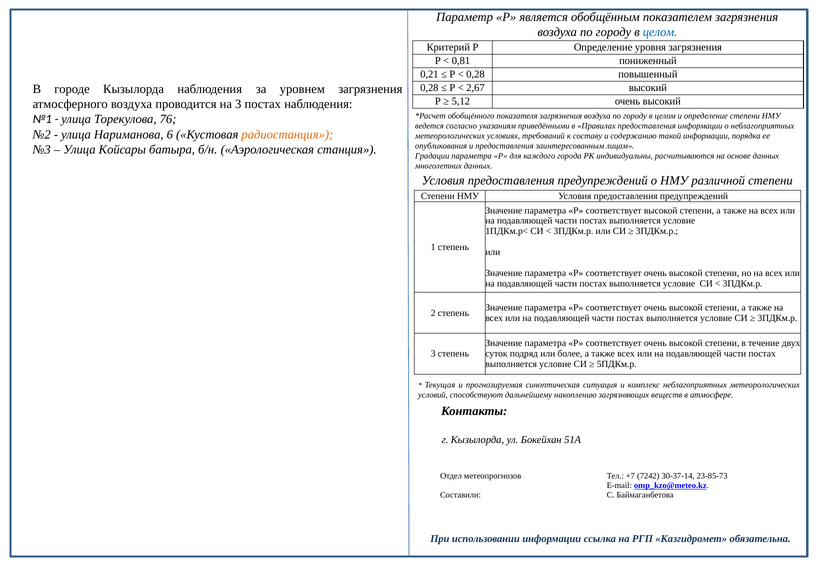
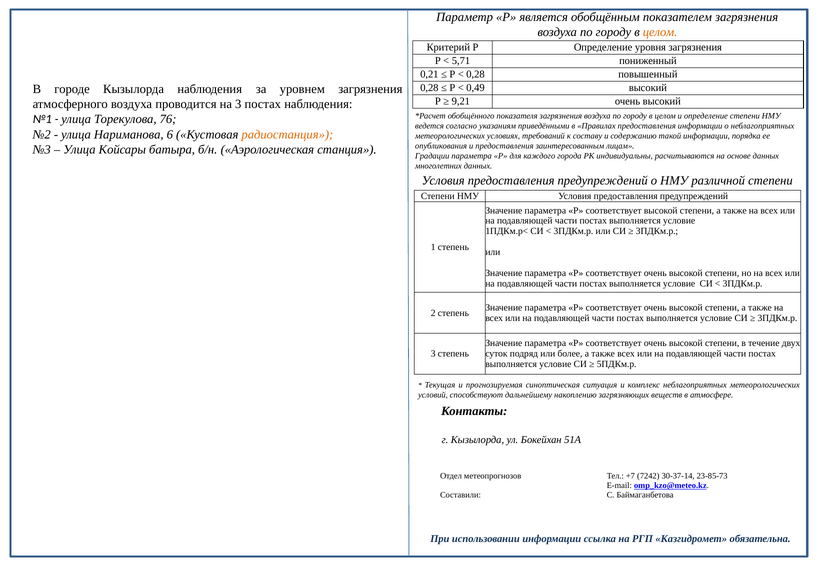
целом at (660, 32) colour: blue -> orange
0,81: 0,81 -> 5,71
2,67: 2,67 -> 0,49
5,12: 5,12 -> 9,21
